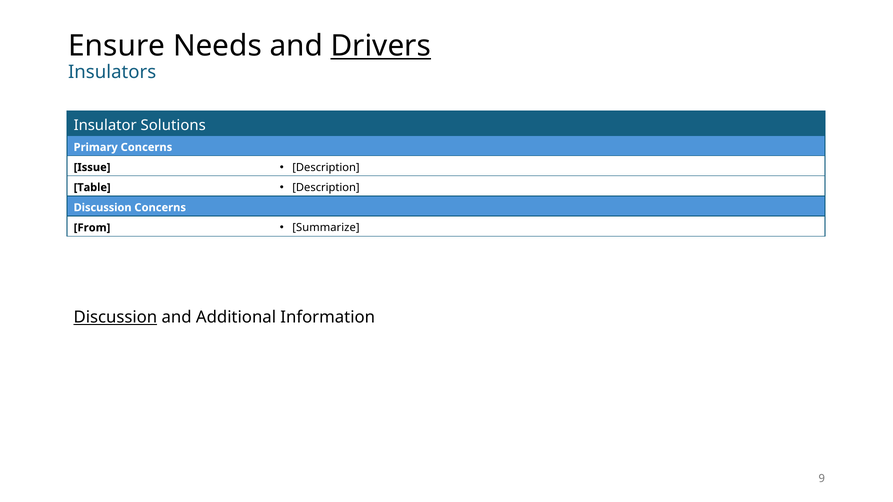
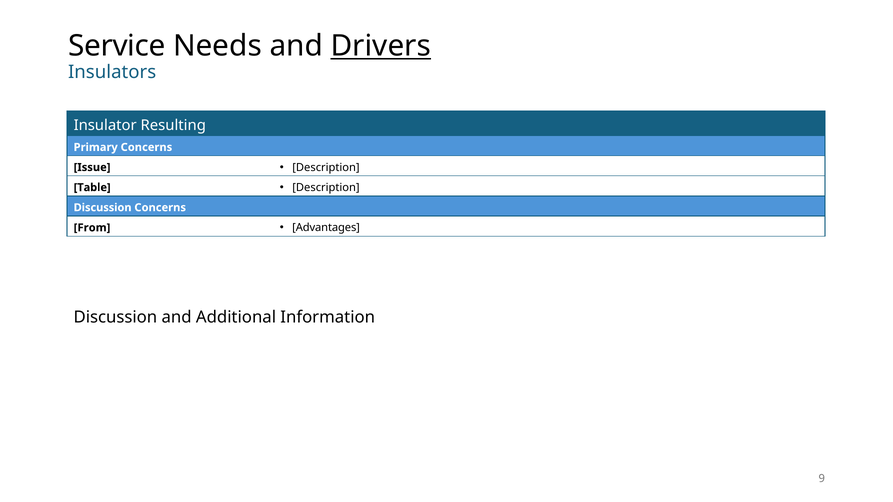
Ensure: Ensure -> Service
Solutions: Solutions -> Resulting
Summarize: Summarize -> Advantages
Discussion at (115, 318) underline: present -> none
